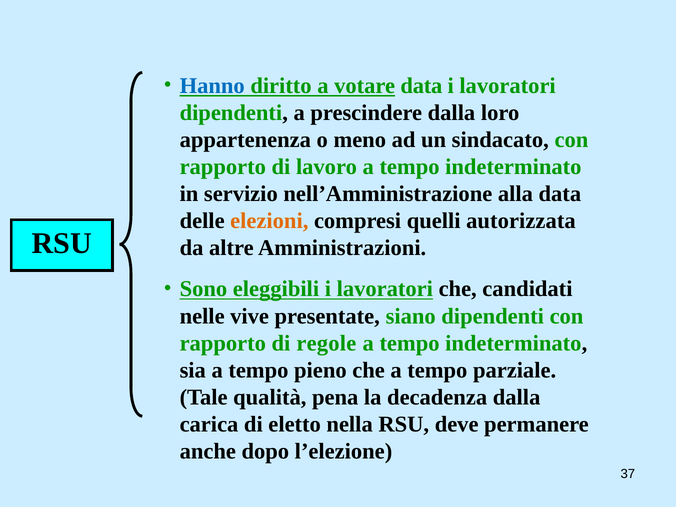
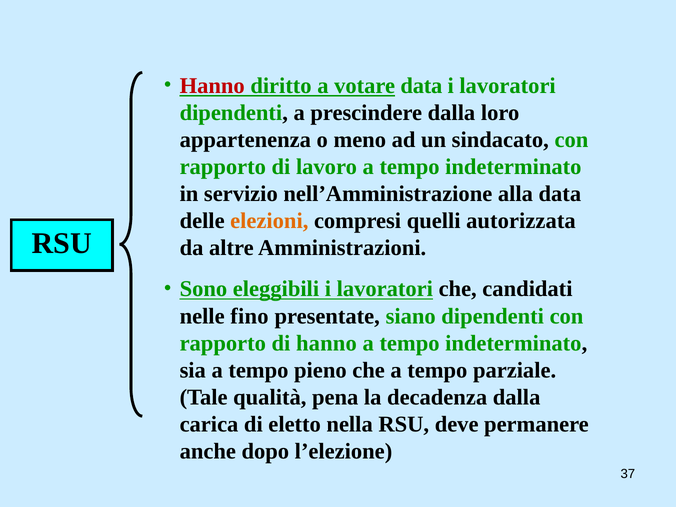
Hanno at (212, 86) colour: blue -> red
vive: vive -> fino
di regole: regole -> hanno
